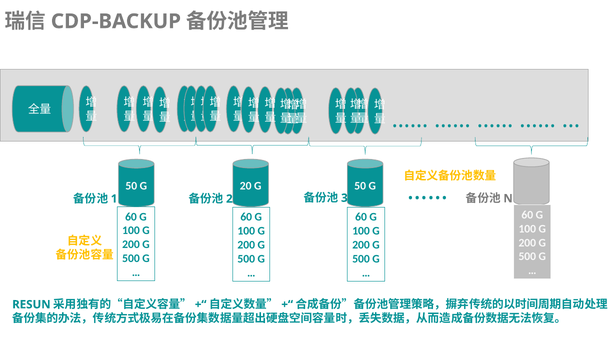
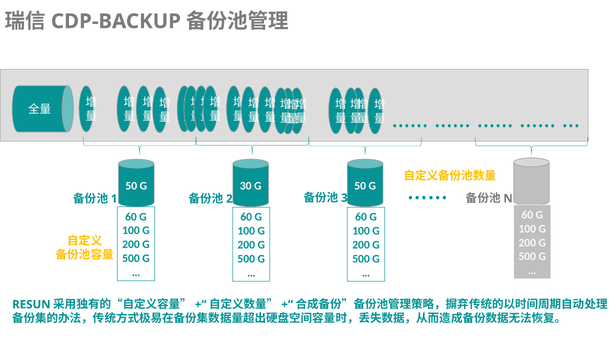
20: 20 -> 30
